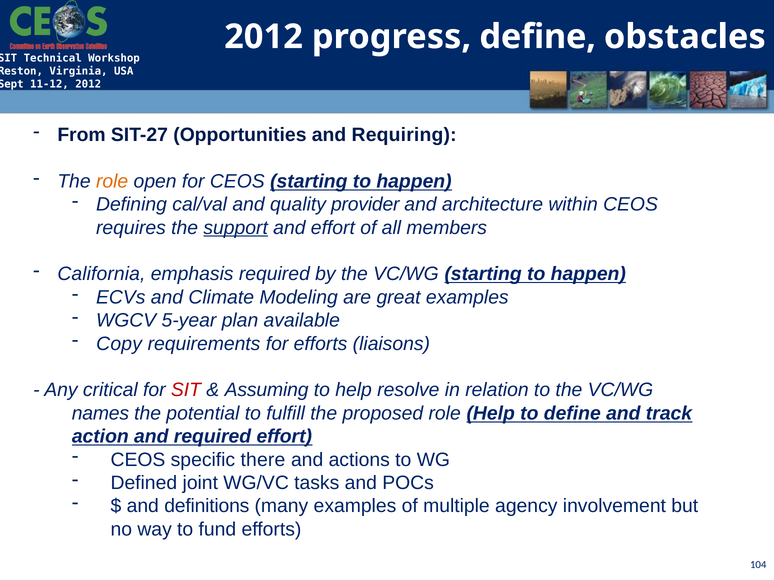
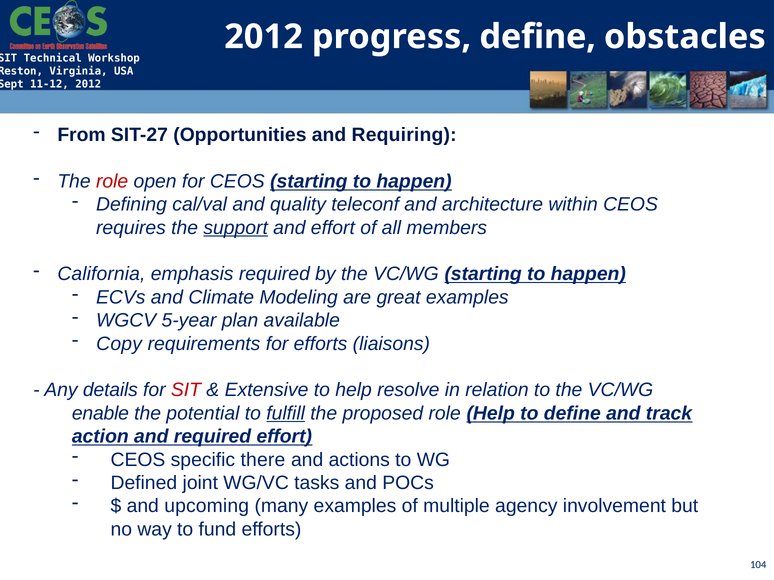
role at (112, 181) colour: orange -> red
provider: provider -> teleconf
critical: critical -> details
Assuming: Assuming -> Extensive
names: names -> enable
fulfill underline: none -> present
definitions: definitions -> upcoming
